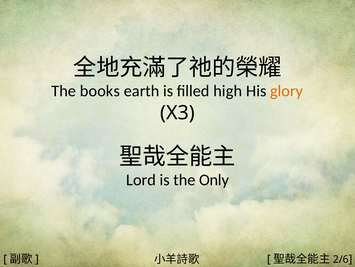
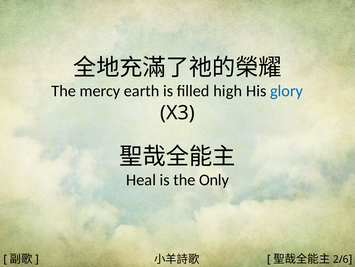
books: books -> mercy
glory colour: orange -> blue
Lord: Lord -> Heal
